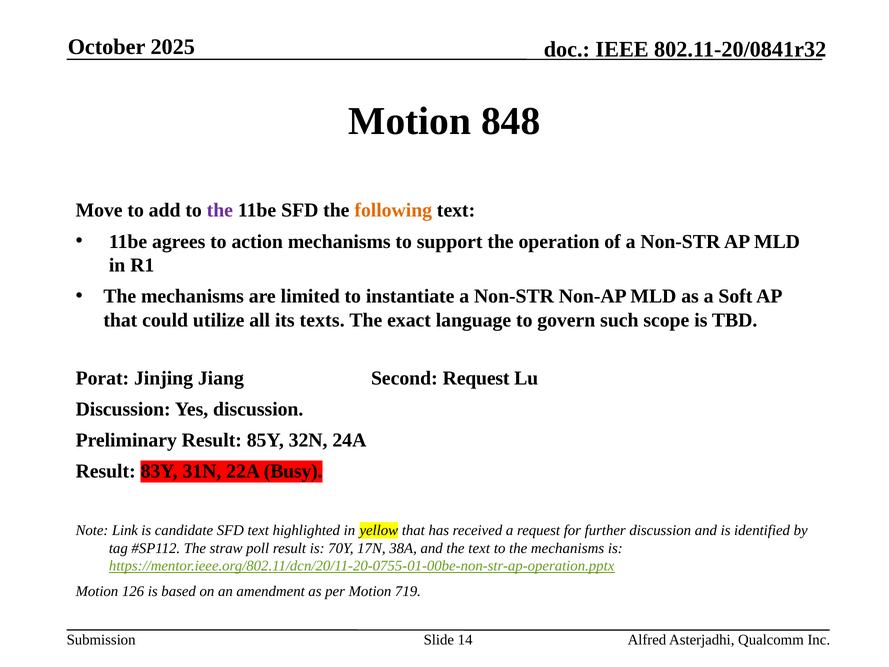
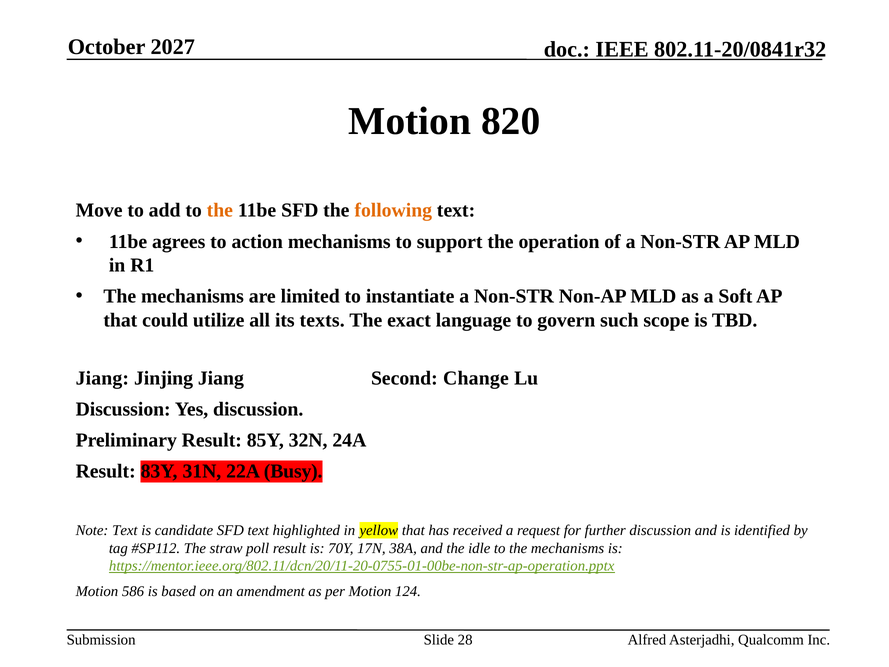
2025: 2025 -> 2027
848: 848 -> 820
the at (220, 210) colour: purple -> orange
Porat at (102, 378): Porat -> Jiang
Second Request: Request -> Change
Note Link: Link -> Text
the text: text -> idle
126: 126 -> 586
719: 719 -> 124
14: 14 -> 28
